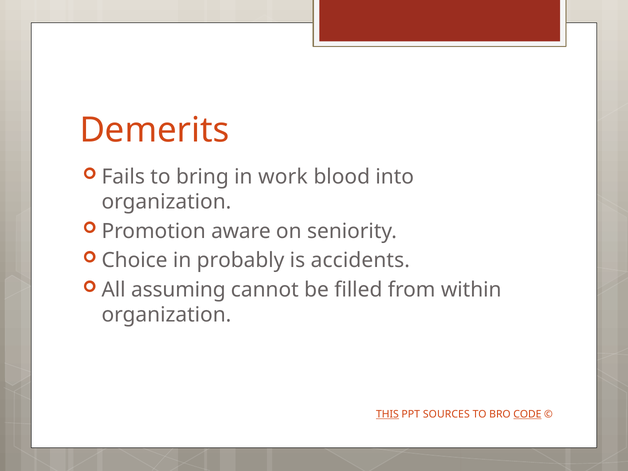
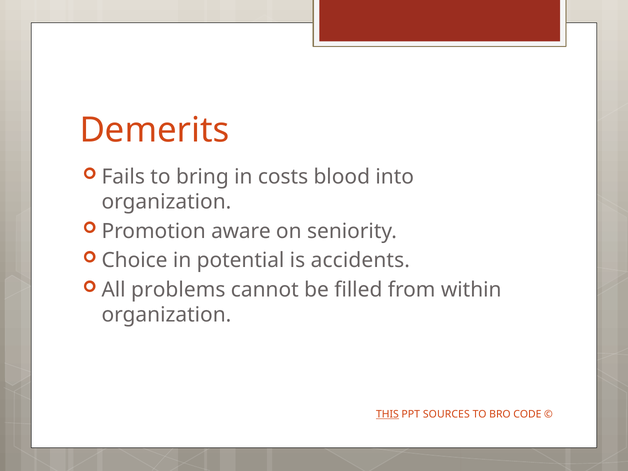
work: work -> costs
probably: probably -> potential
assuming: assuming -> problems
CODE underline: present -> none
